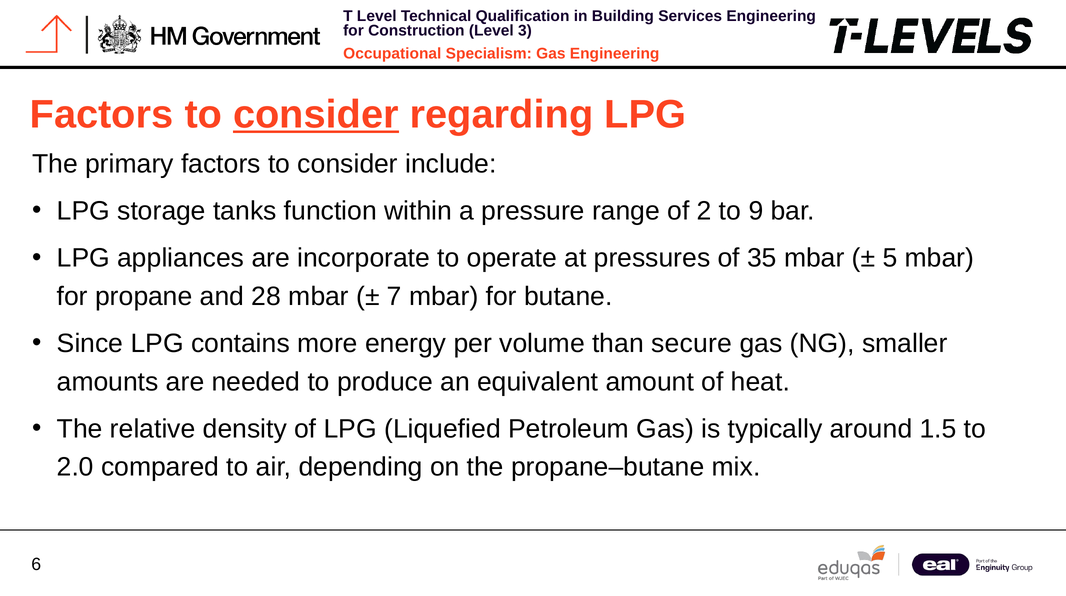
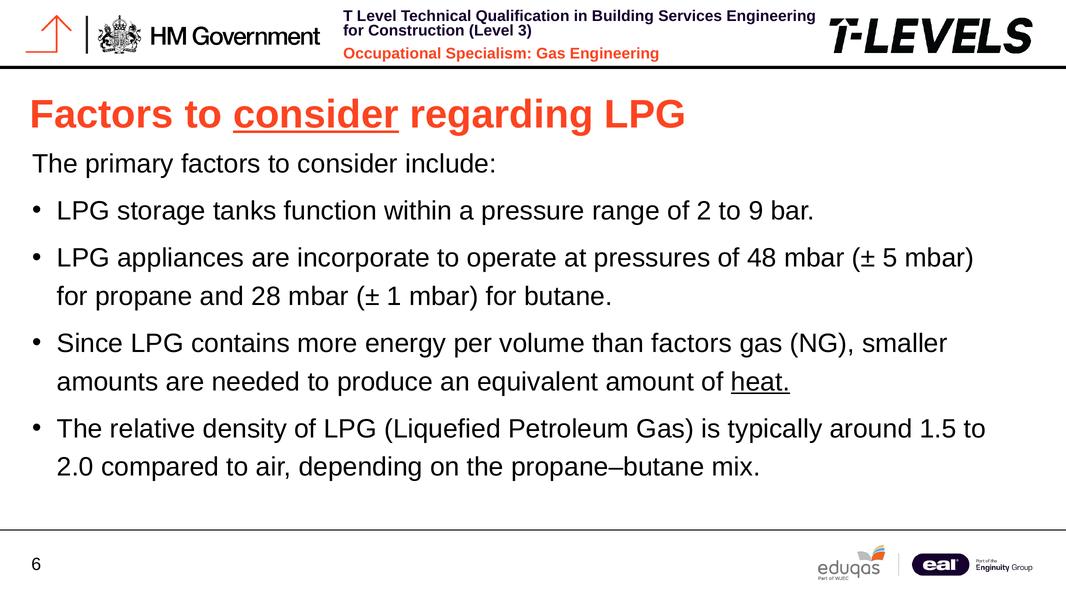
35: 35 -> 48
7: 7 -> 1
than secure: secure -> factors
heat underline: none -> present
